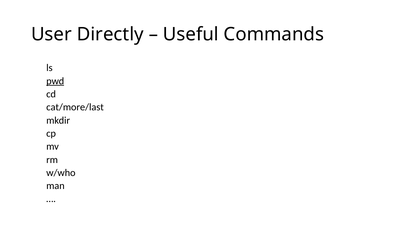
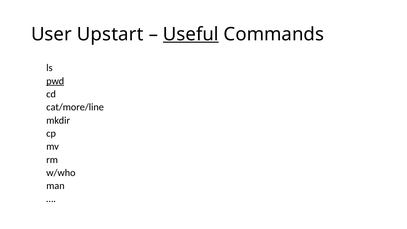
Directly: Directly -> Upstart
Useful underline: none -> present
cat/more/last: cat/more/last -> cat/more/line
